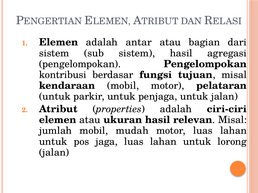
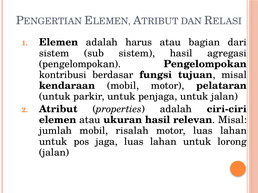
antar: antar -> harus
mudah: mudah -> risalah
